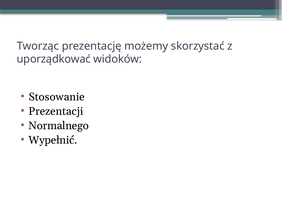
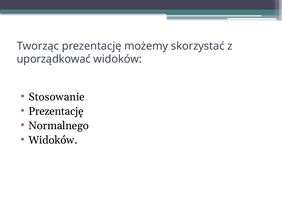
Prezentacji at (56, 111): Prezentacji -> Prezentację
Wypełnić at (53, 140): Wypełnić -> Widoków
